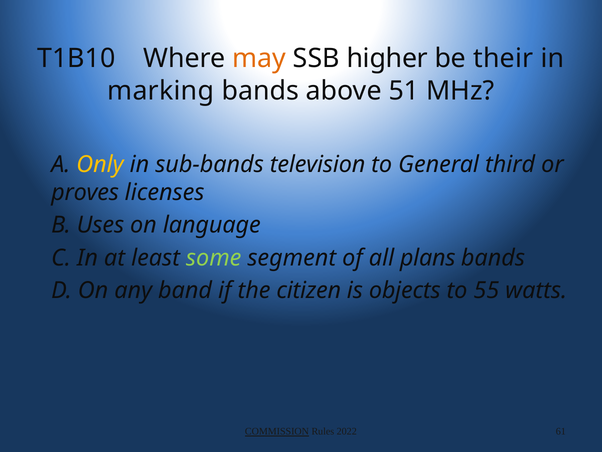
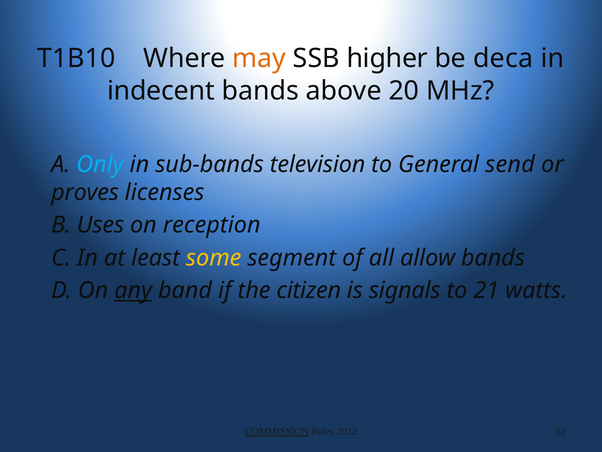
their: their -> deca
marking: marking -> indecent
51: 51 -> 20
Only colour: yellow -> light blue
third: third -> send
language: language -> reception
some colour: light green -> yellow
plans: plans -> allow
any underline: none -> present
objects: objects -> signals
55: 55 -> 21
